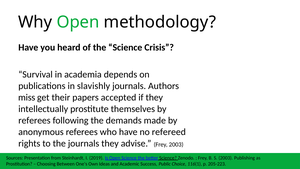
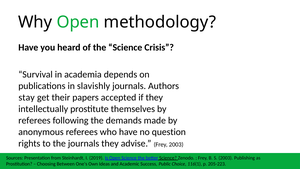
miss: miss -> stay
refereed: refereed -> question
